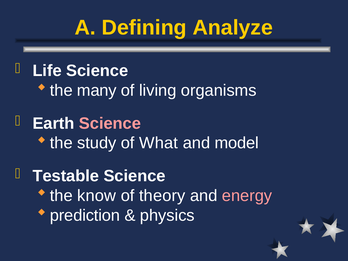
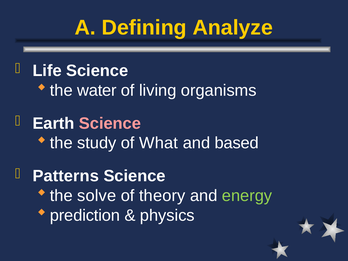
many: many -> water
model: model -> based
Testable: Testable -> Patterns
know: know -> solve
energy colour: pink -> light green
